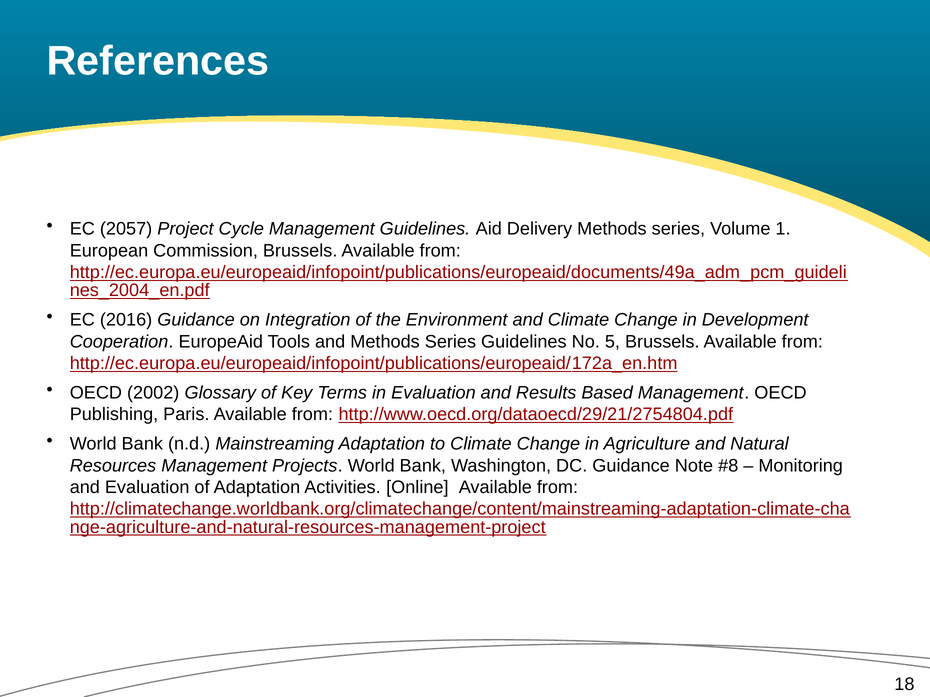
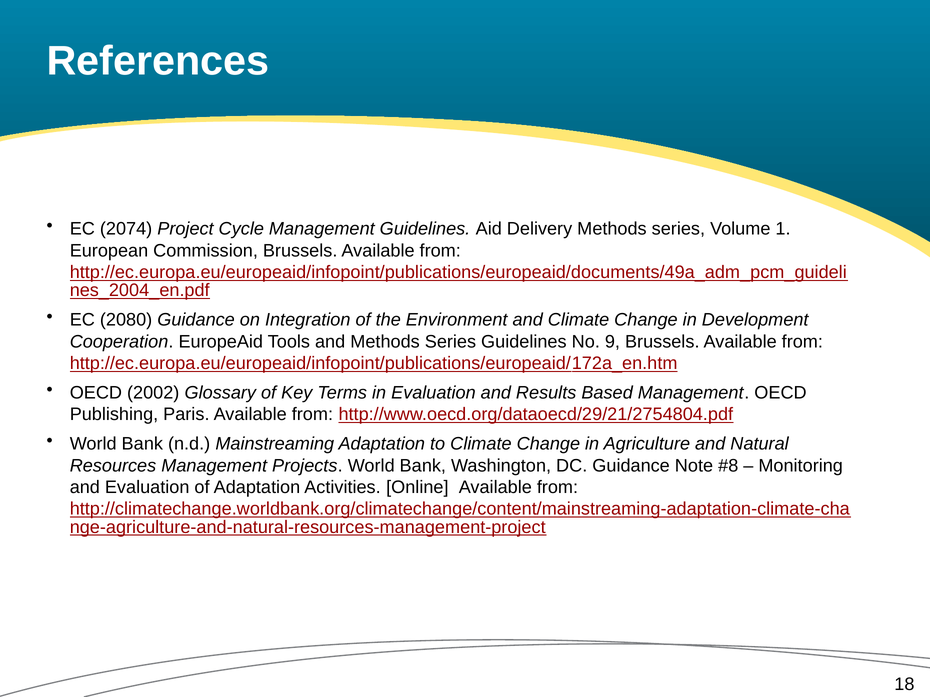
2057: 2057 -> 2074
2016: 2016 -> 2080
5: 5 -> 9
